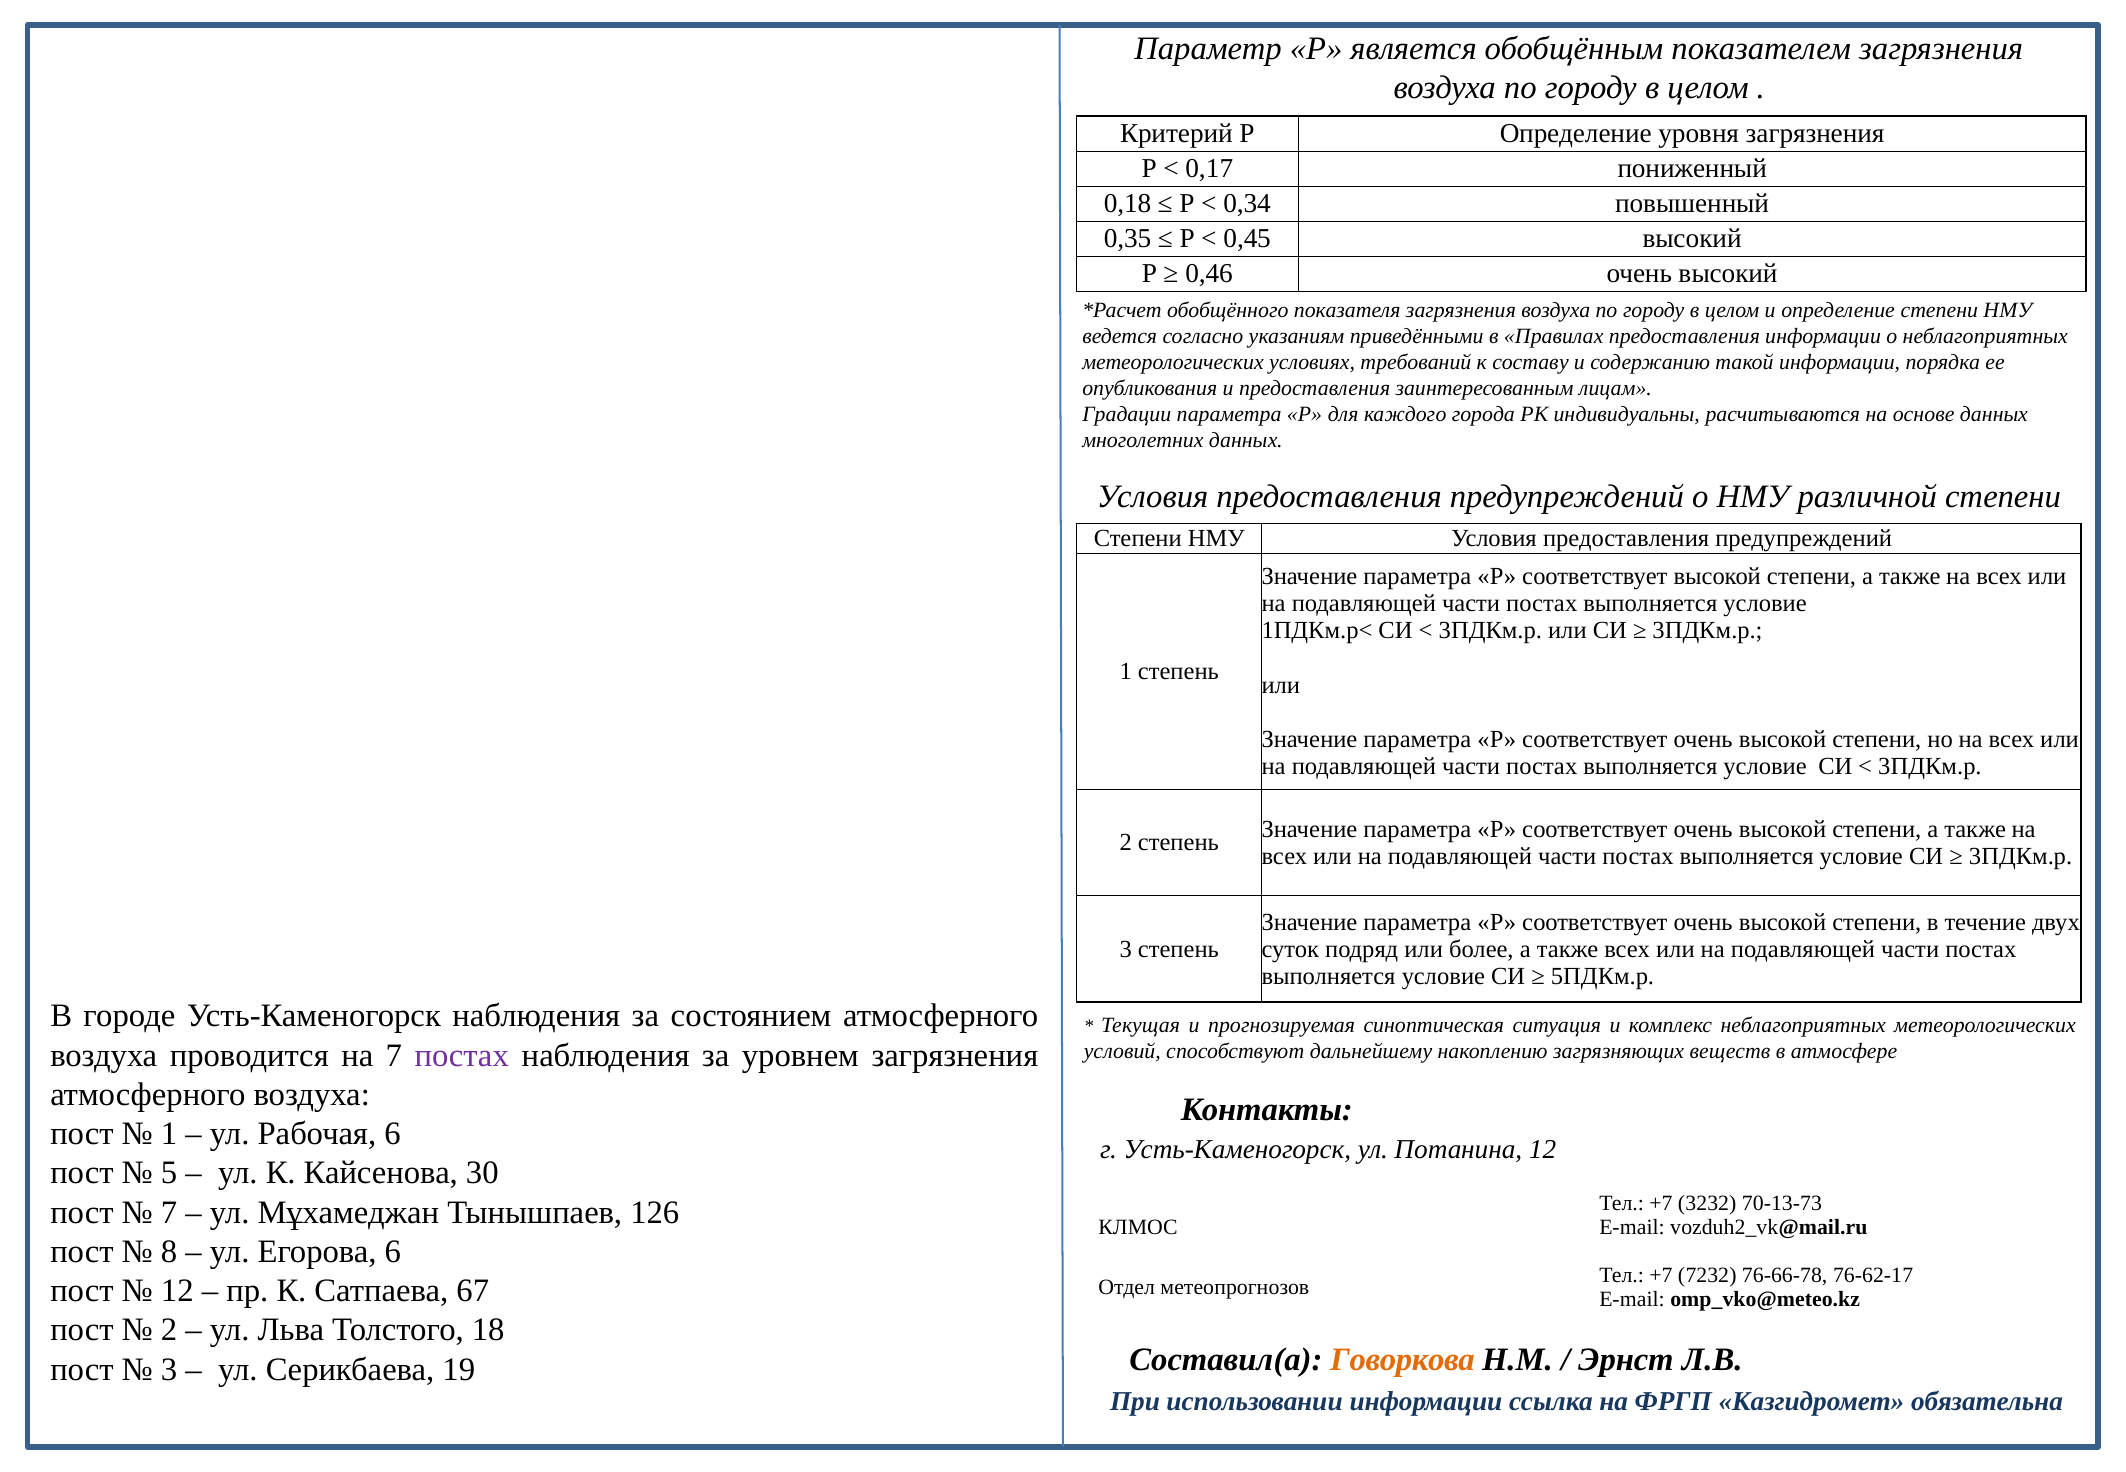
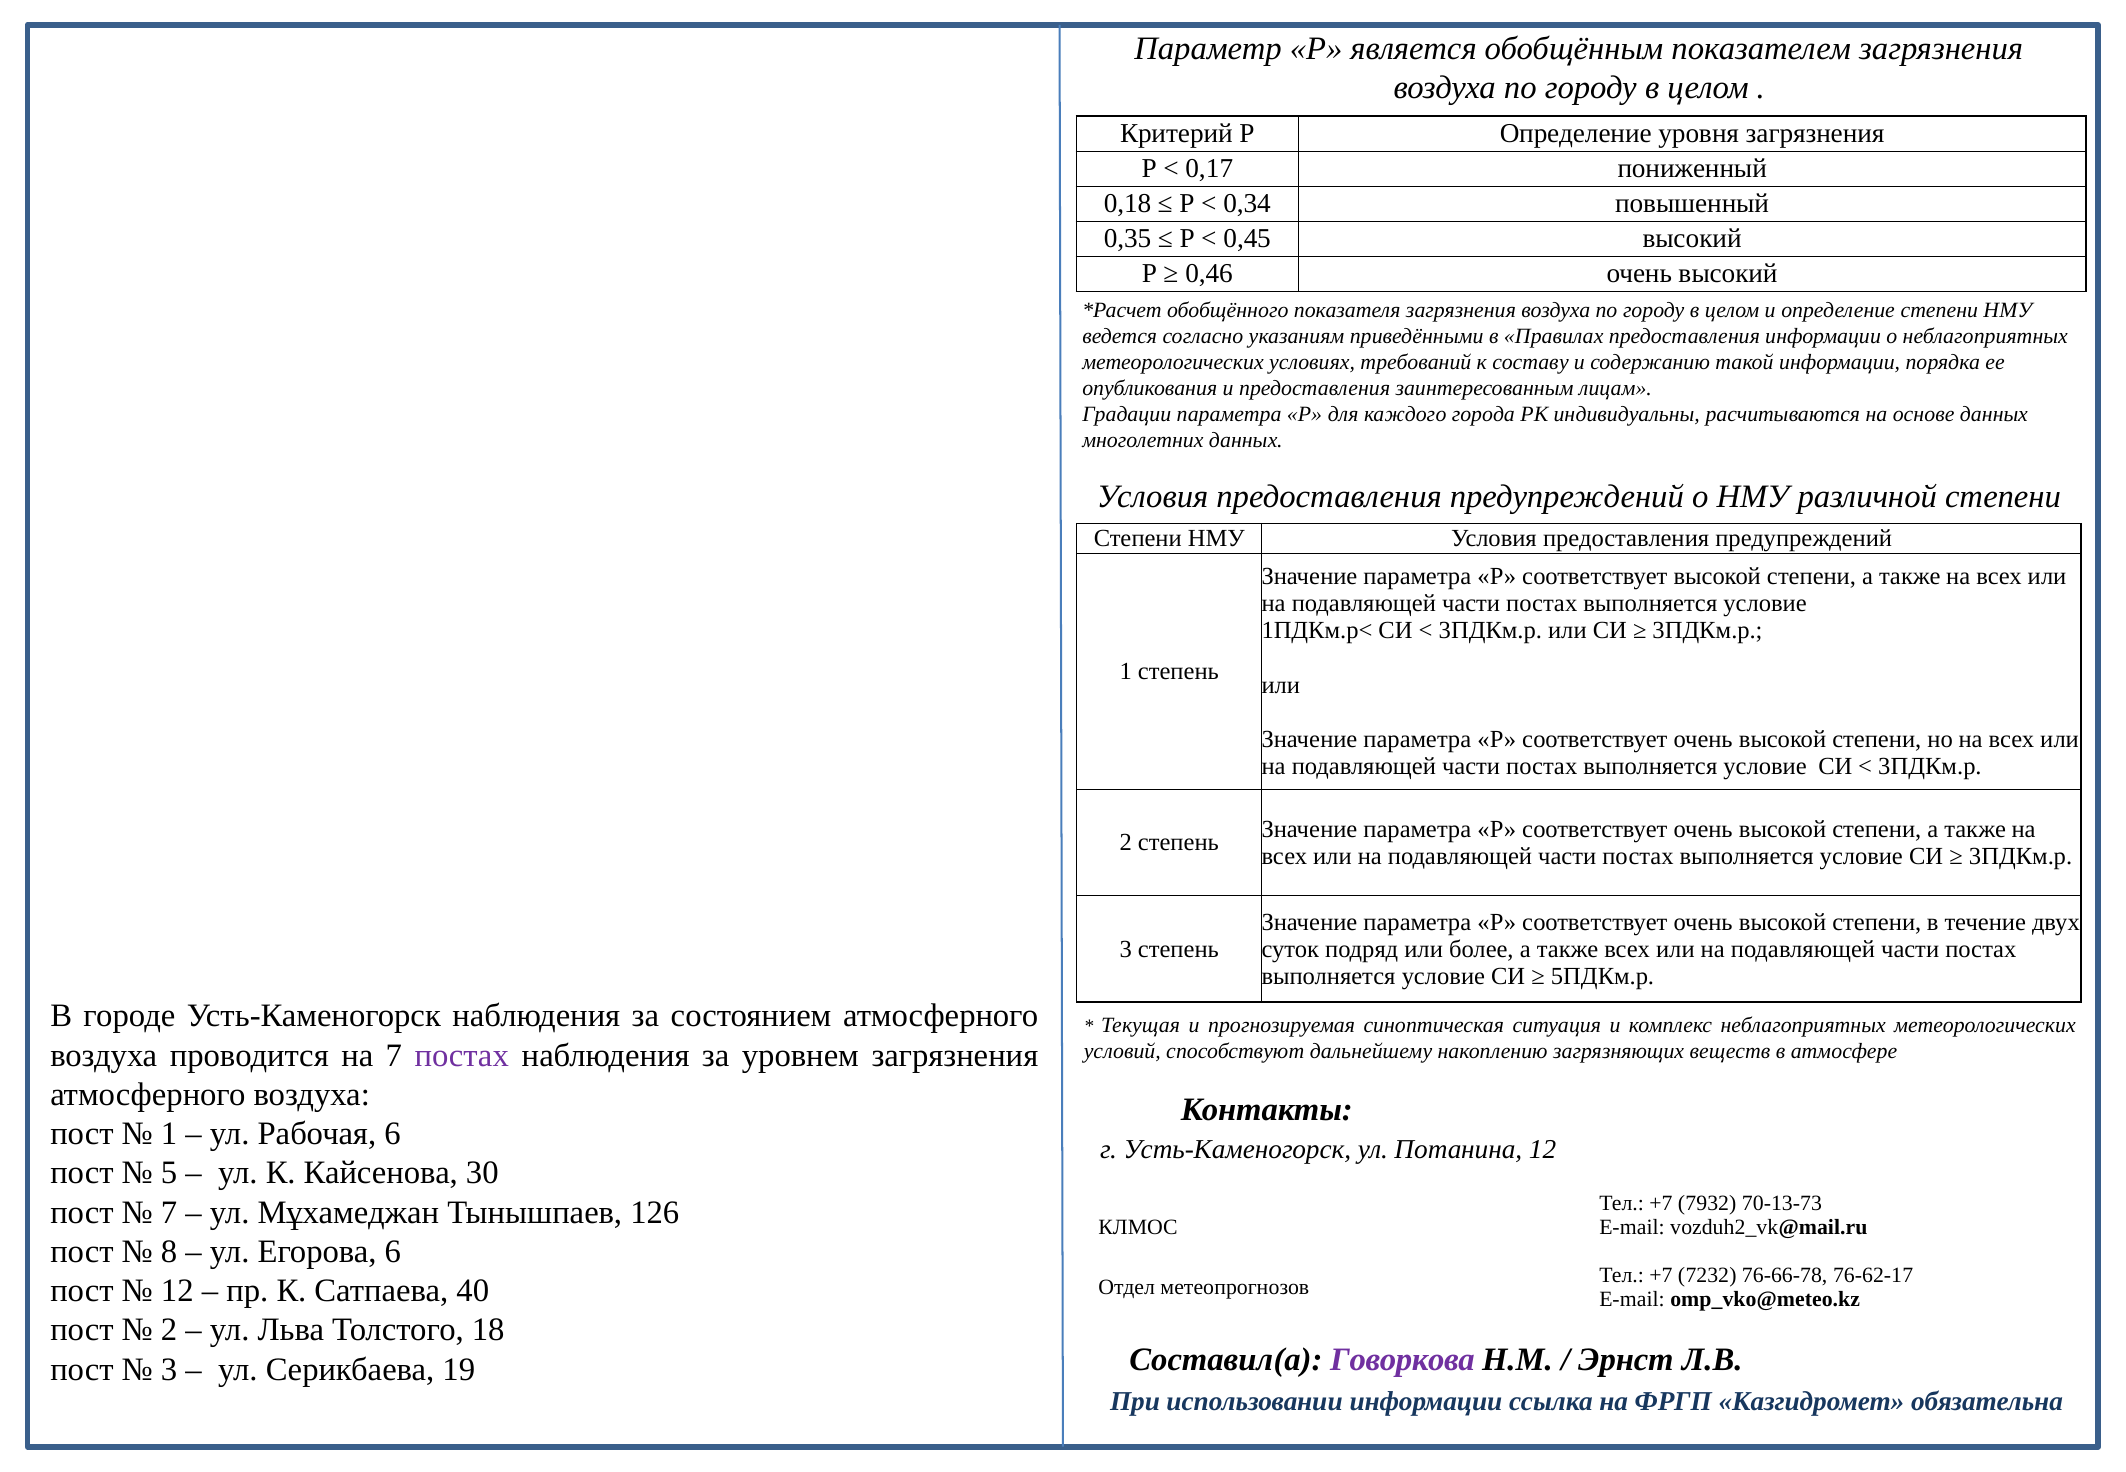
3232: 3232 -> 7932
67: 67 -> 40
Говоркова colour: orange -> purple
